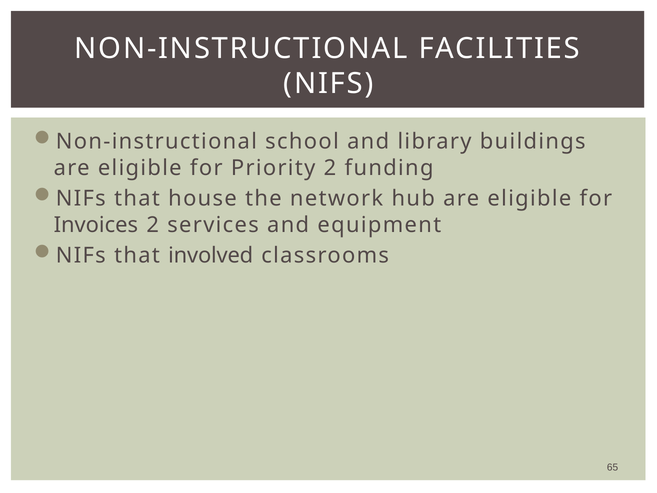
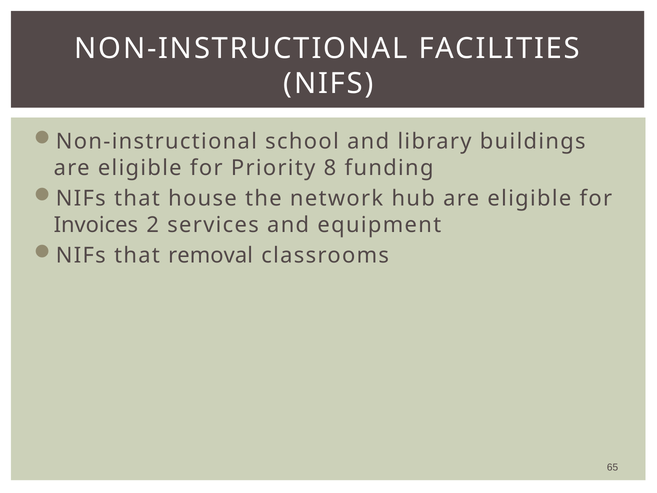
Priority 2: 2 -> 8
involved: involved -> removal
